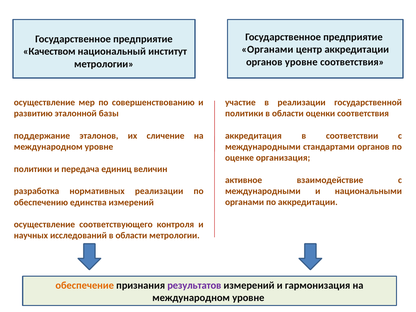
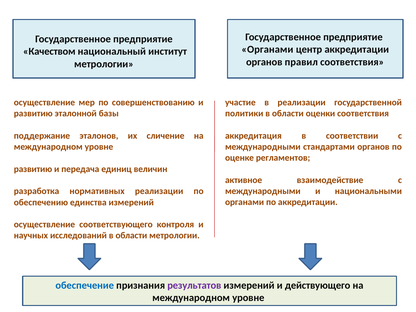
органов уровне: уровне -> правил
организация: организация -> регламентов
политики at (33, 169): политики -> развитию
обеспечение colour: orange -> blue
гармонизация: гармонизация -> действующего
